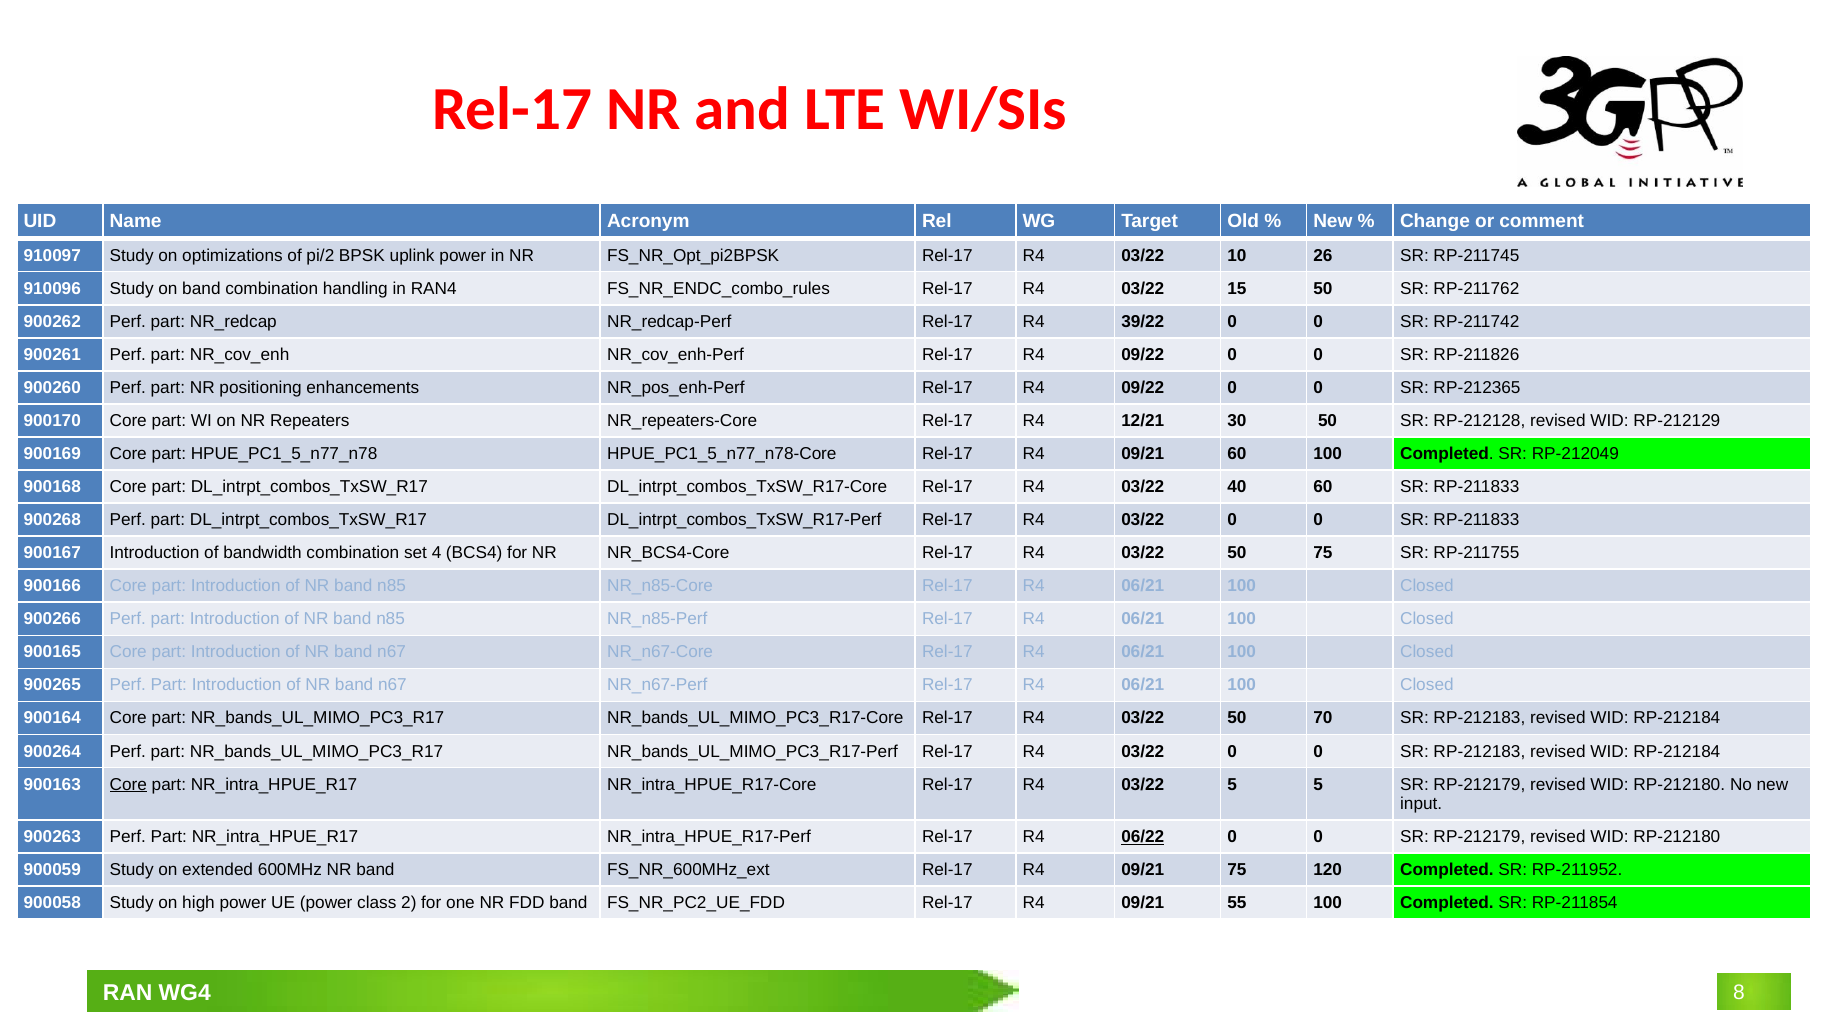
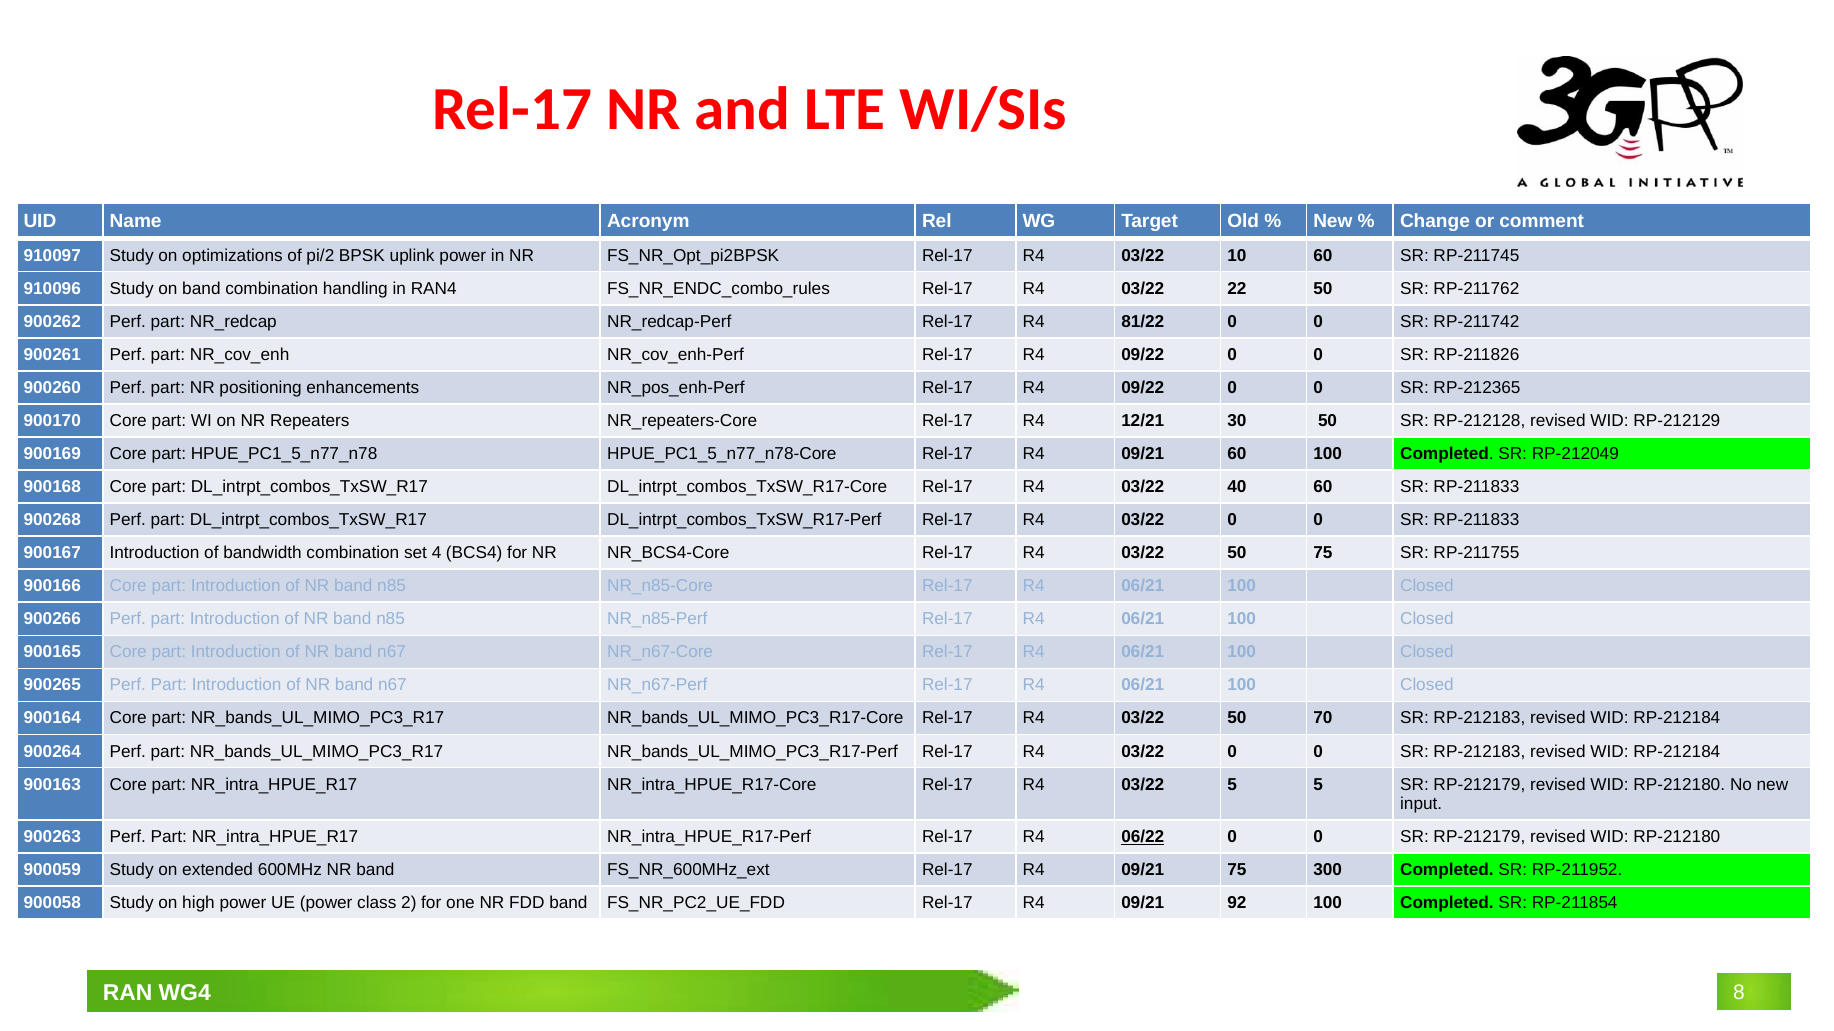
10 26: 26 -> 60
15: 15 -> 22
39/22: 39/22 -> 81/22
Core at (128, 785) underline: present -> none
120: 120 -> 300
55: 55 -> 92
